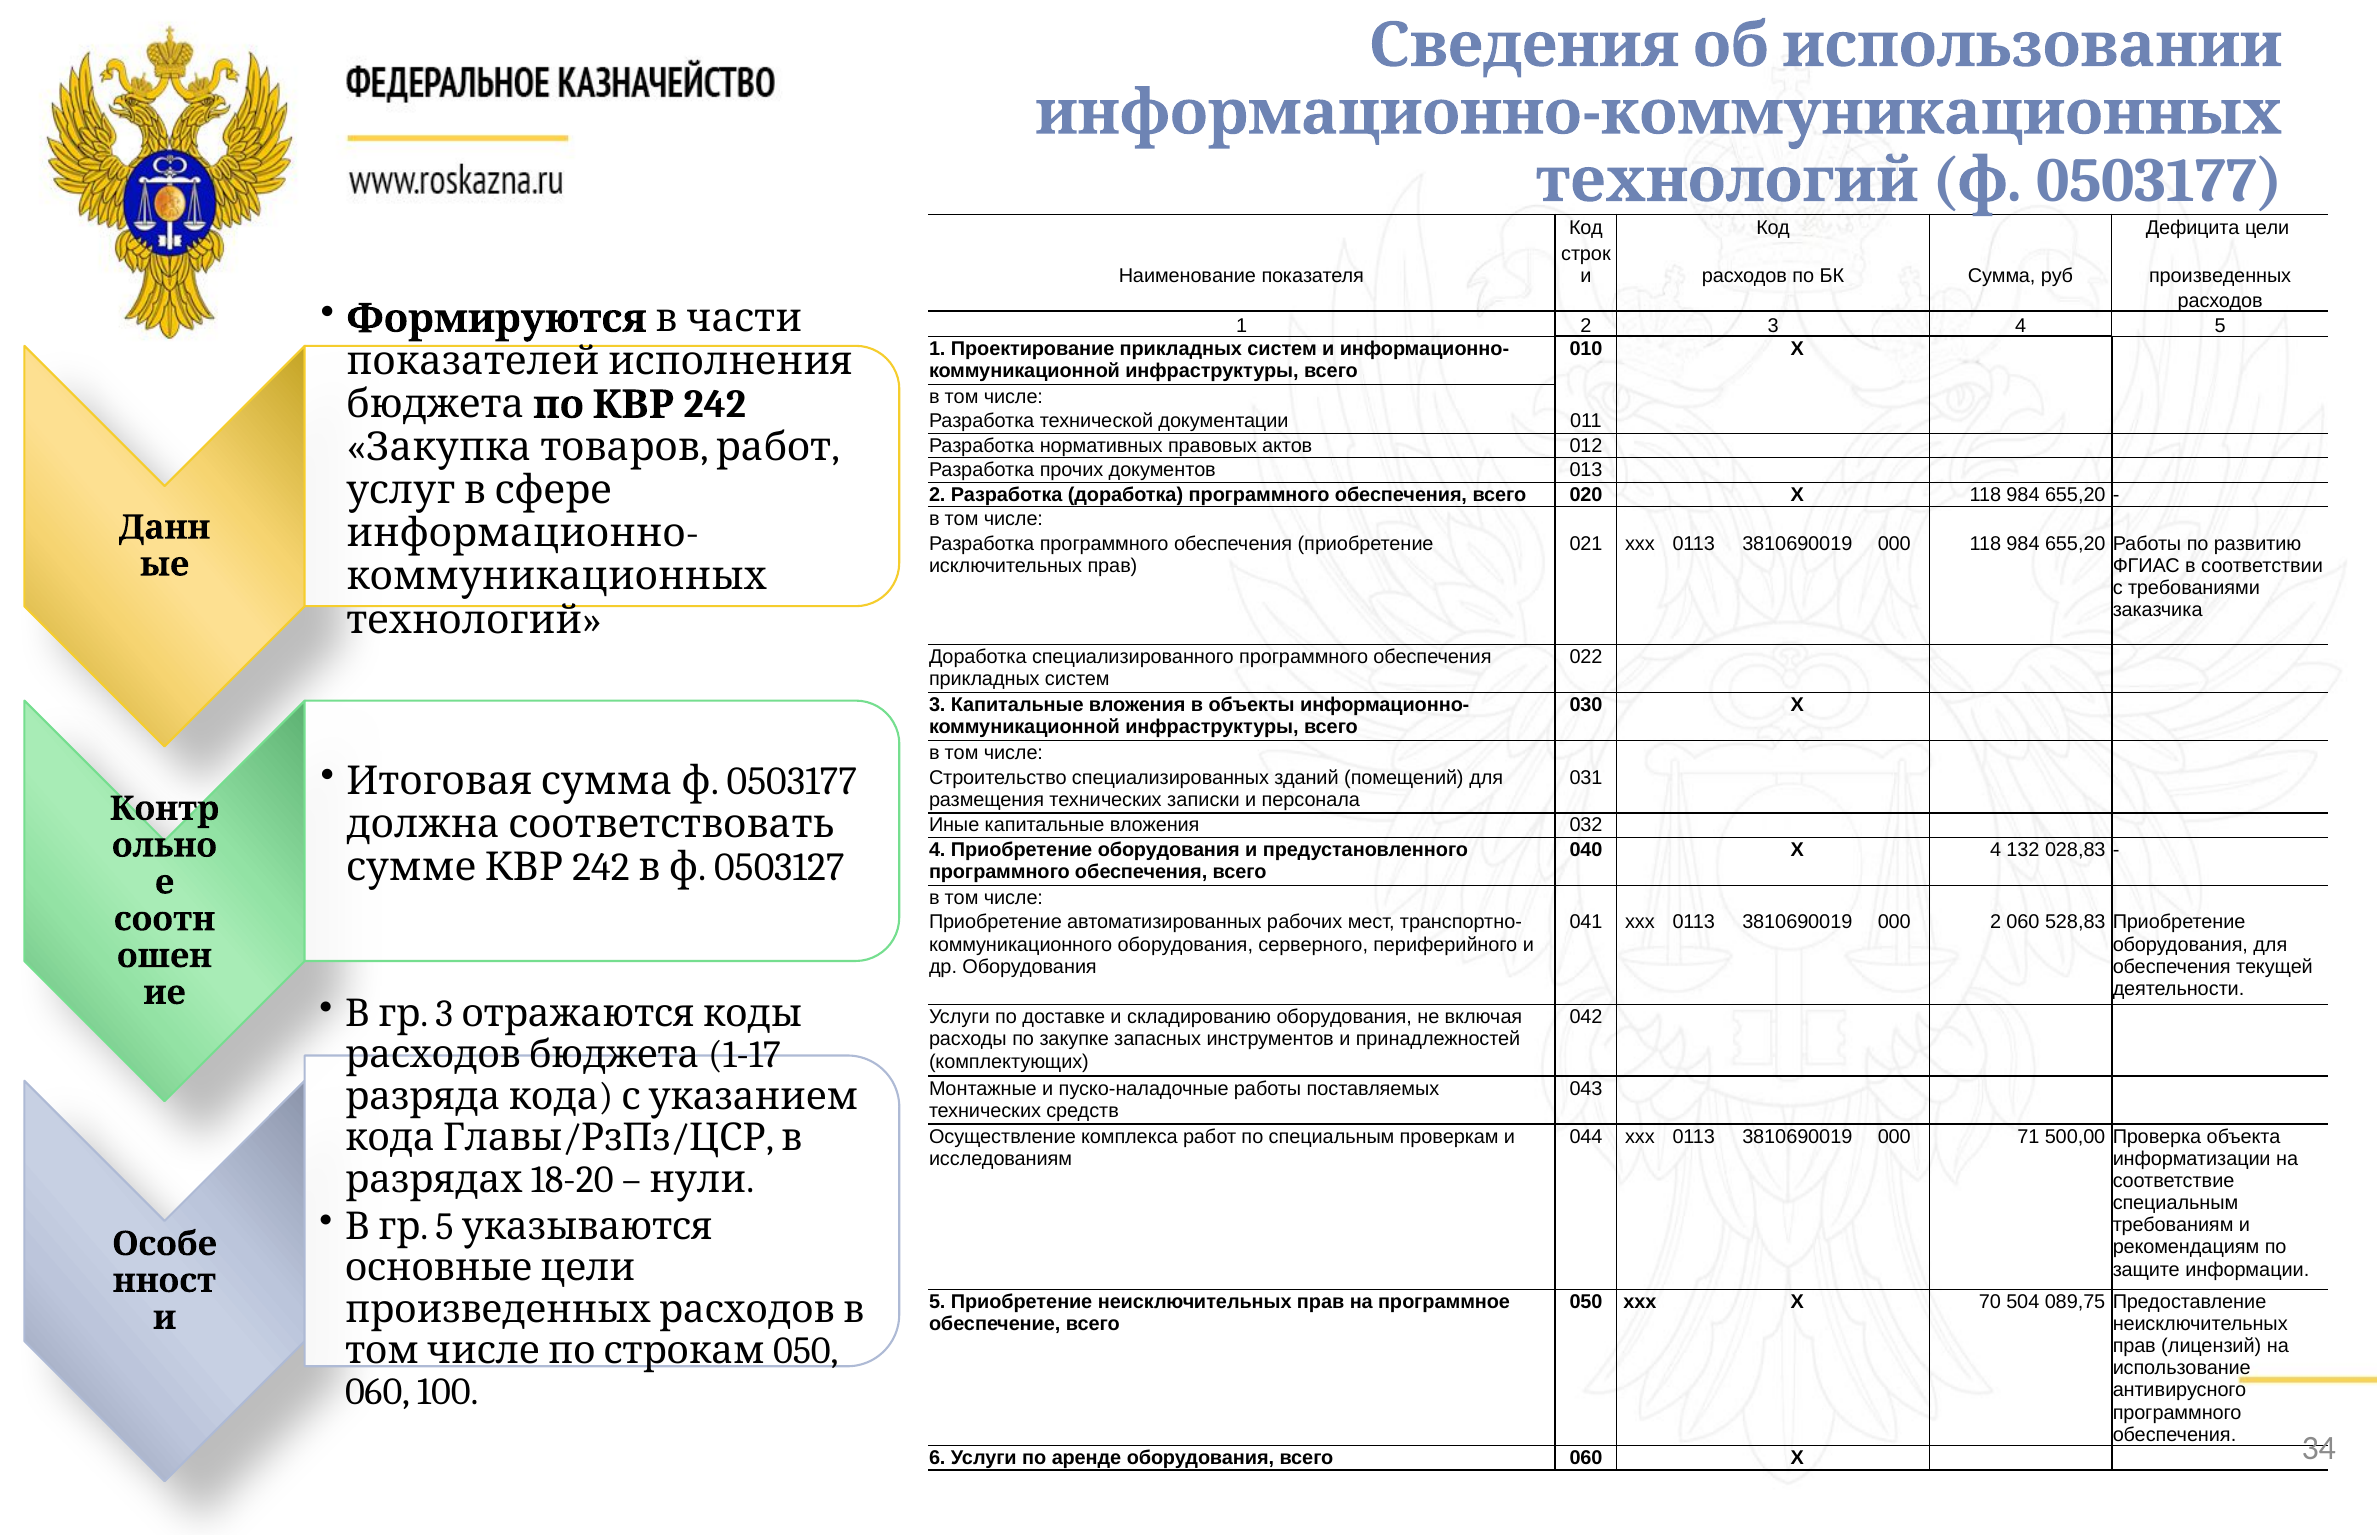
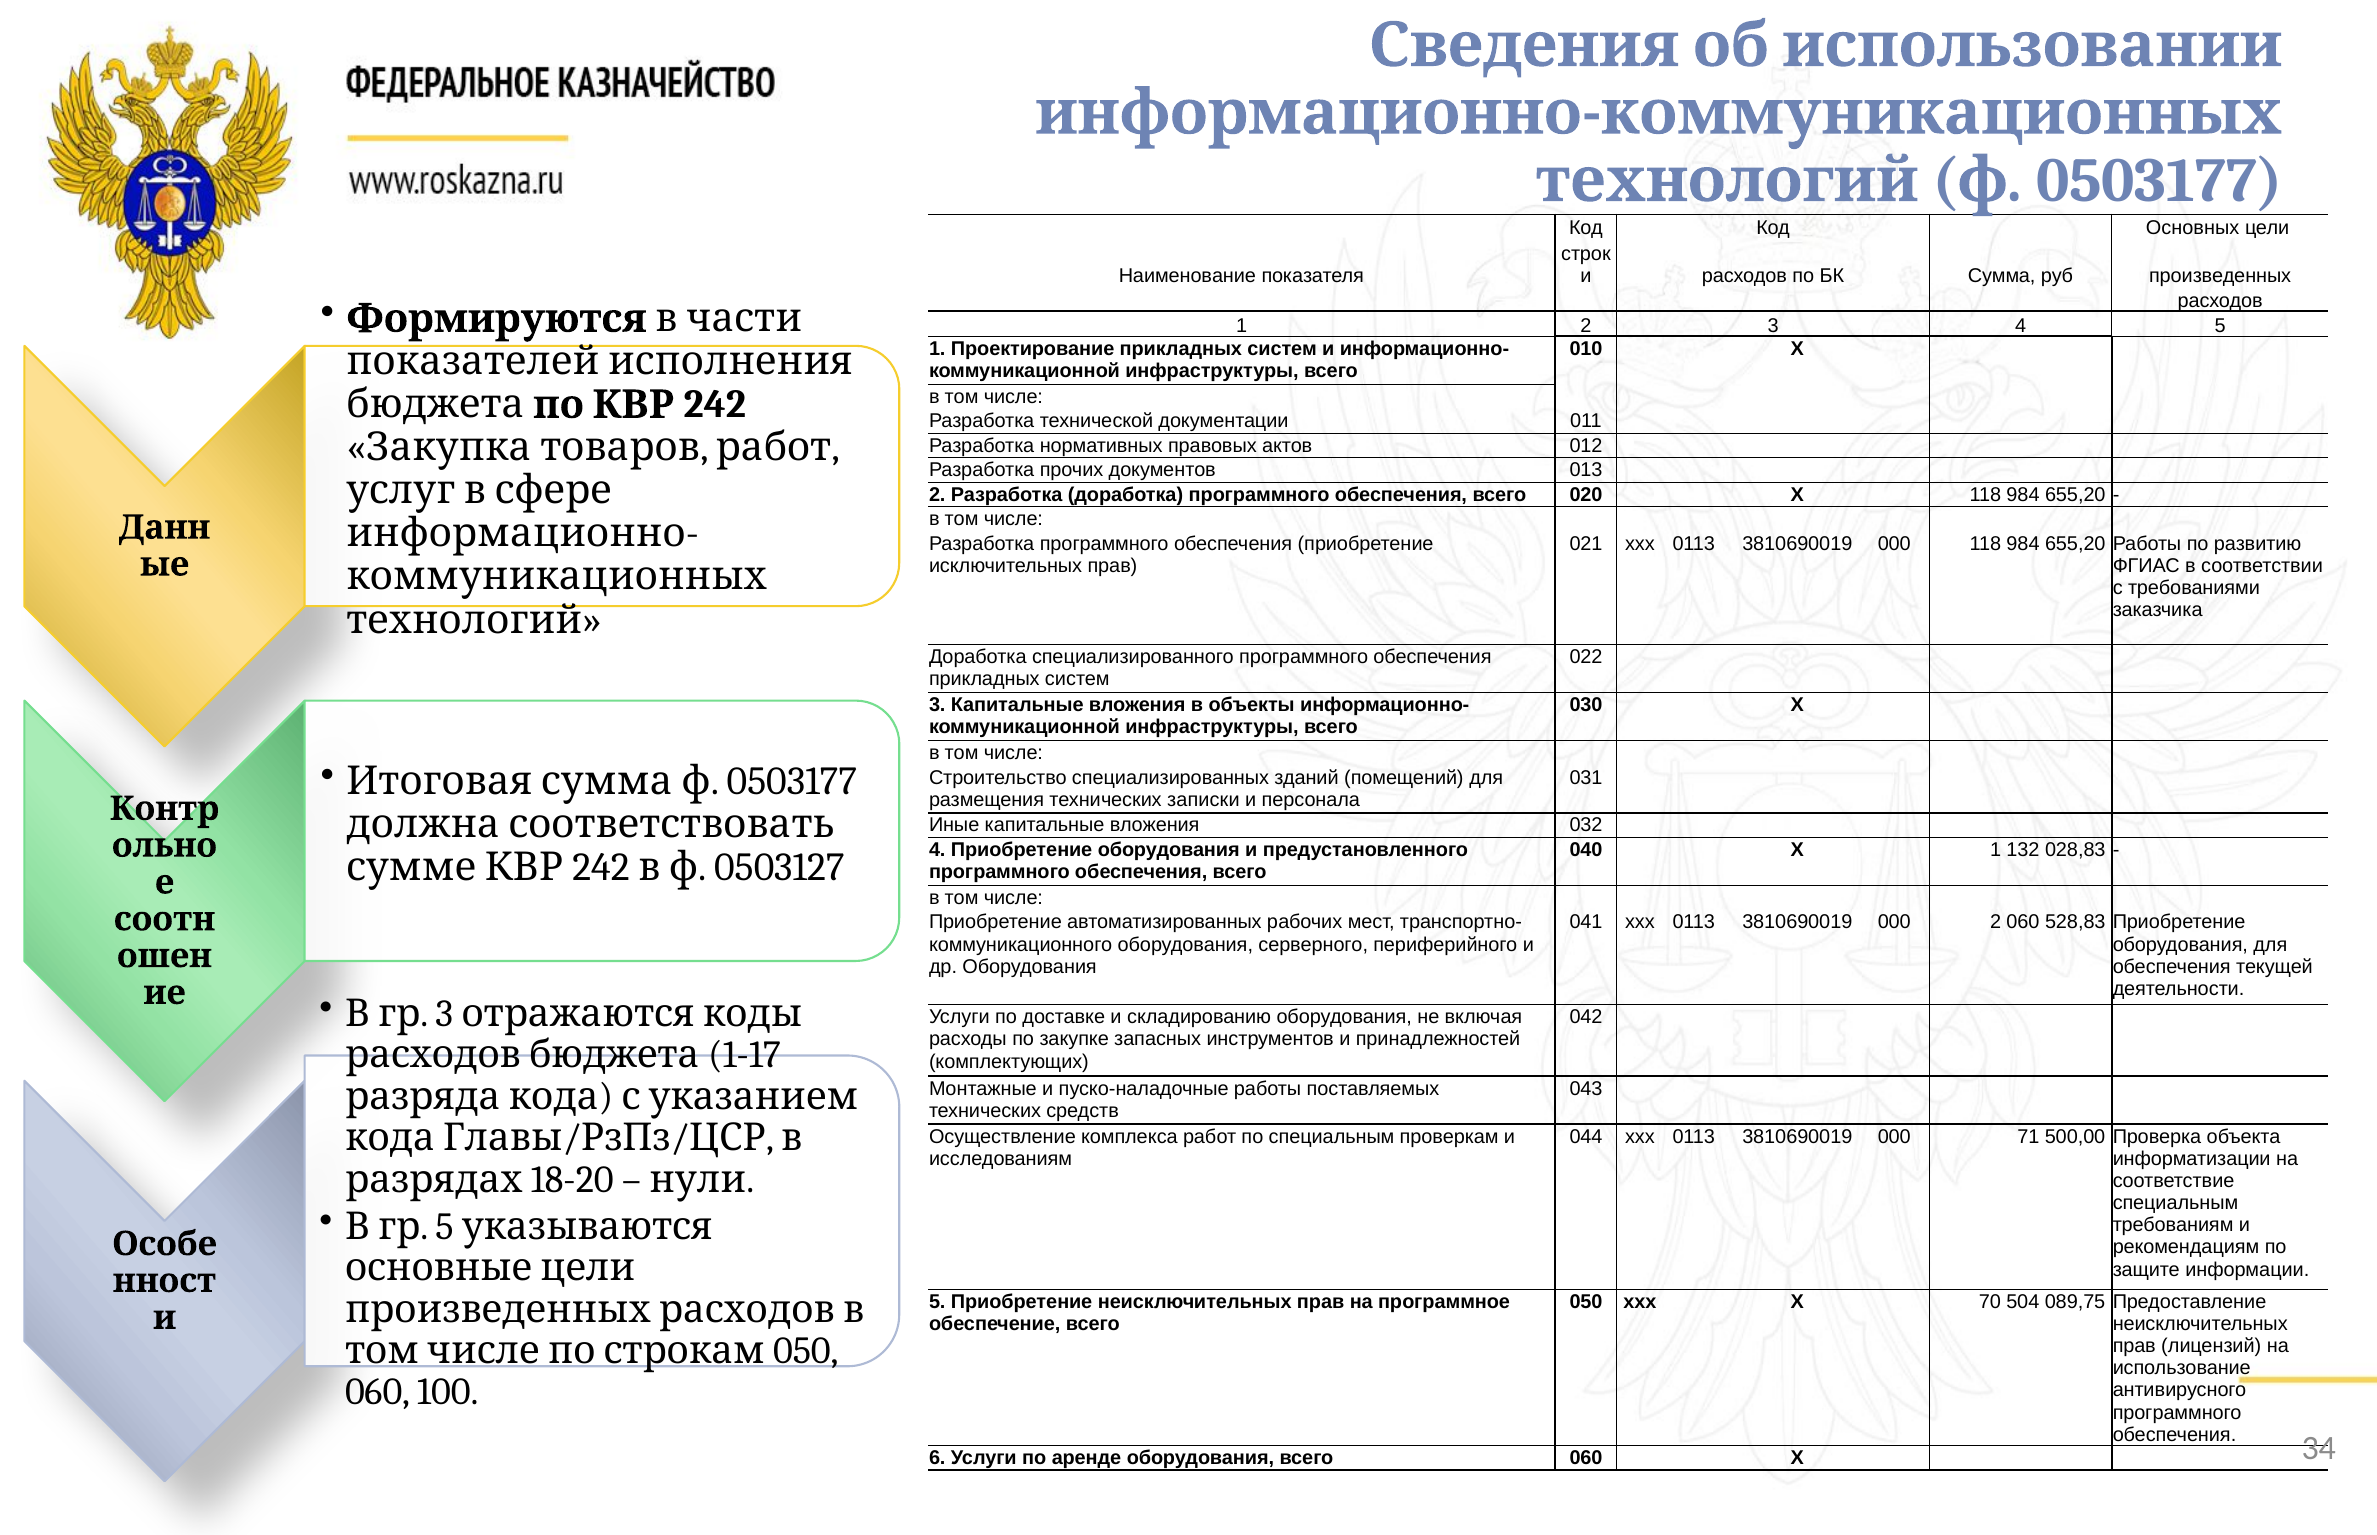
Дефицита: Дефицита -> Основных
X 4: 4 -> 1
